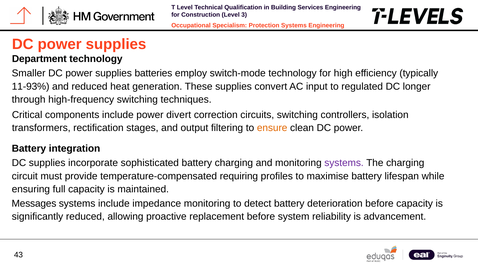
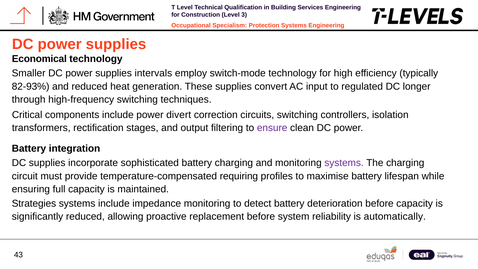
Department: Department -> Economical
batteries: batteries -> intervals
11-93%: 11-93% -> 82-93%
ensure colour: orange -> purple
Messages: Messages -> Strategies
advancement: advancement -> automatically
